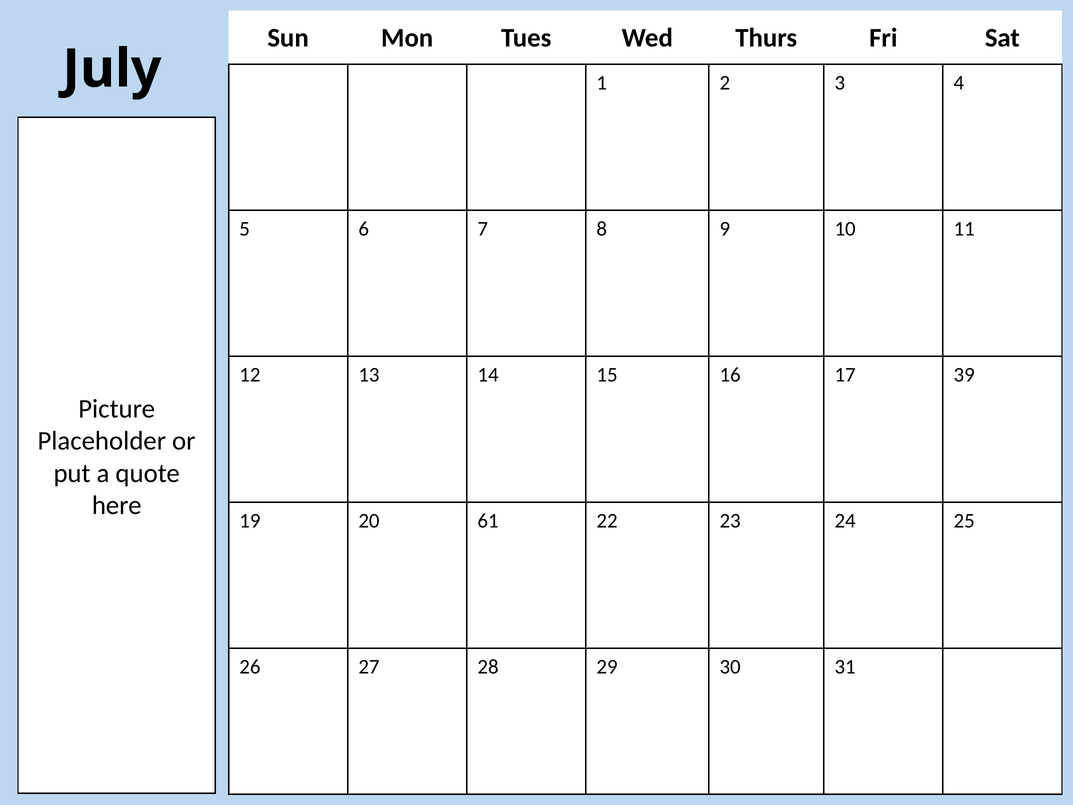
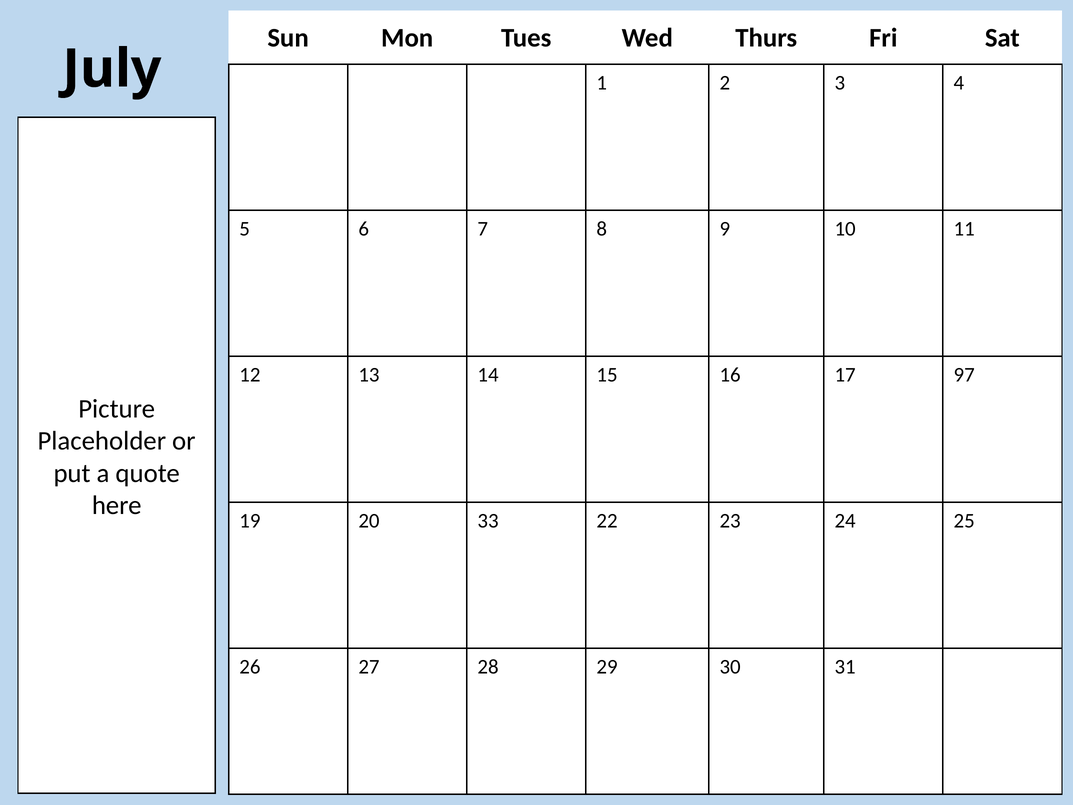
39: 39 -> 97
61: 61 -> 33
